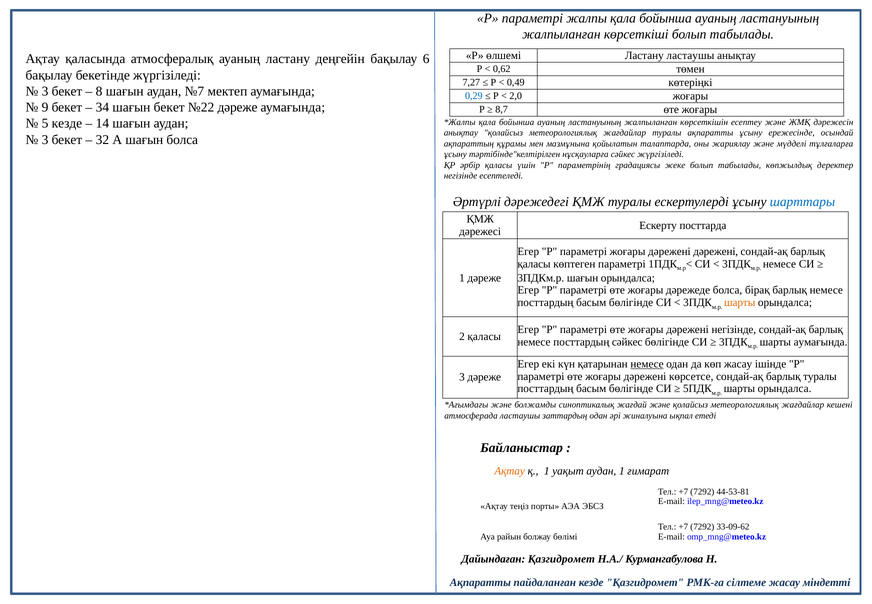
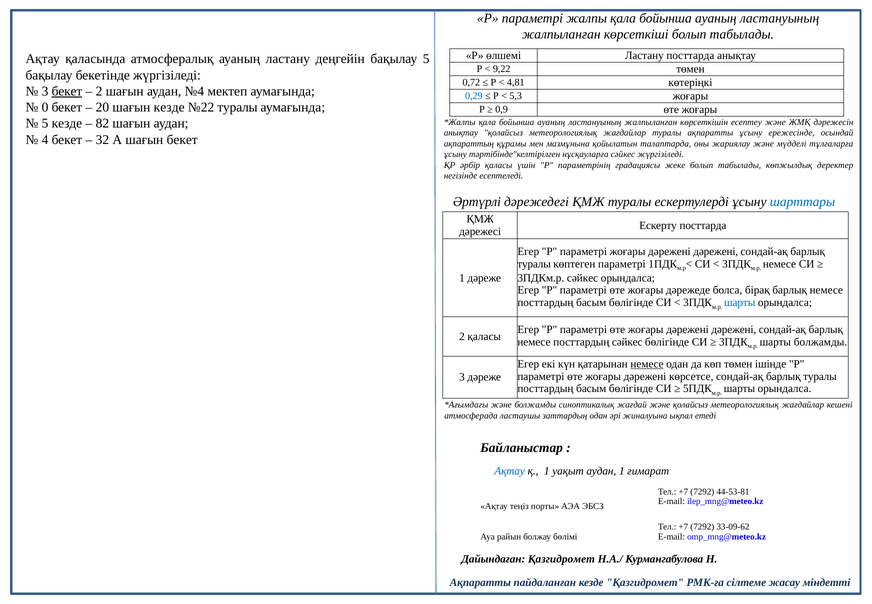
Ластану ластаушы: ластаушы -> посттарда
бақылау 6: 6 -> 5
0,62: 0,62 -> 9,22
7,27: 7,27 -> 0,72
0,49: 0,49 -> 4,81
бекет at (67, 91) underline: none -> present
8 at (99, 91): 8 -> 2
№7: №7 -> №4
2,0: 2,0 -> 5,3
9: 9 -> 0
34: 34 -> 20
шағын бекет: бекет -> кезде
№22 дәреже: дәреже -> туралы
8,7: 8,7 -> 0,9
14: 14 -> 82
3 at (45, 140): 3 -> 4
шағын болса: болса -> бекет
қаласы at (534, 264): қаласы -> туралы
3ПДКм.р шағын: шағын -> сәйкес
шарты at (740, 302) colour: orange -> blue
өте жоғары дәрежені негізінде: негізінде -> дәрежені
шарты аумағында: аумағында -> болжамды
көп жасау: жасау -> төмен
Ақтау at (510, 471) colour: orange -> blue
